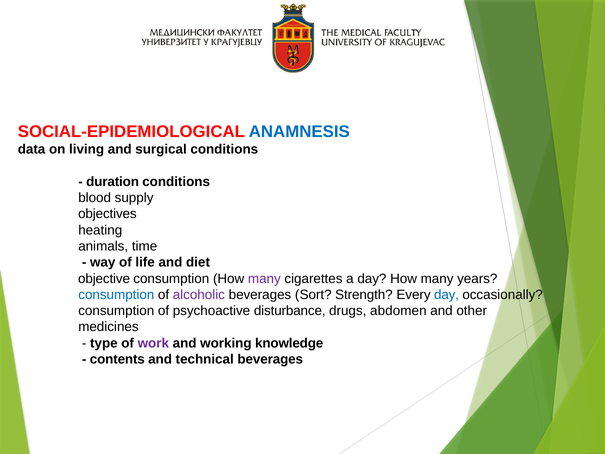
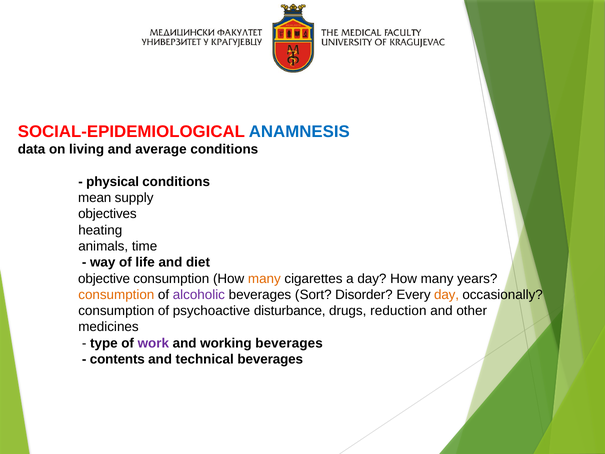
surgical: surgical -> average
duration: duration -> physical
blood: blood -> mean
many at (264, 278) colour: purple -> orange
consumption at (116, 295) colour: blue -> orange
Strength: Strength -> Disorder
day at (447, 295) colour: blue -> orange
abdomen: abdomen -> reduction
working knowledge: knowledge -> beverages
